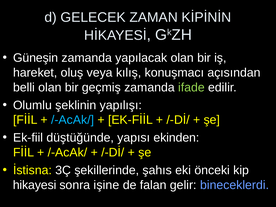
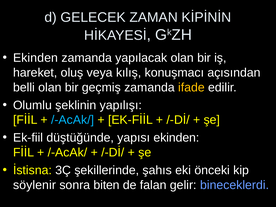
Güneşin at (36, 58): Güneşin -> Ekinden
ifade colour: light green -> yellow
hikayesi: hikayesi -> söylenir
işine: işine -> biten
